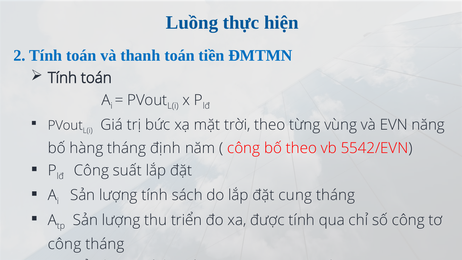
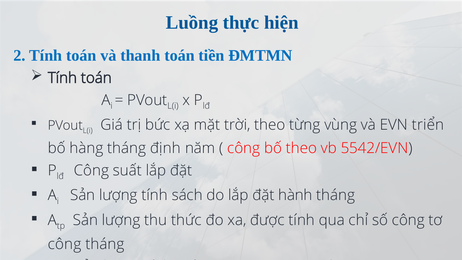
năng: năng -> triển
cung: cung -> hành
triển: triển -> thức
